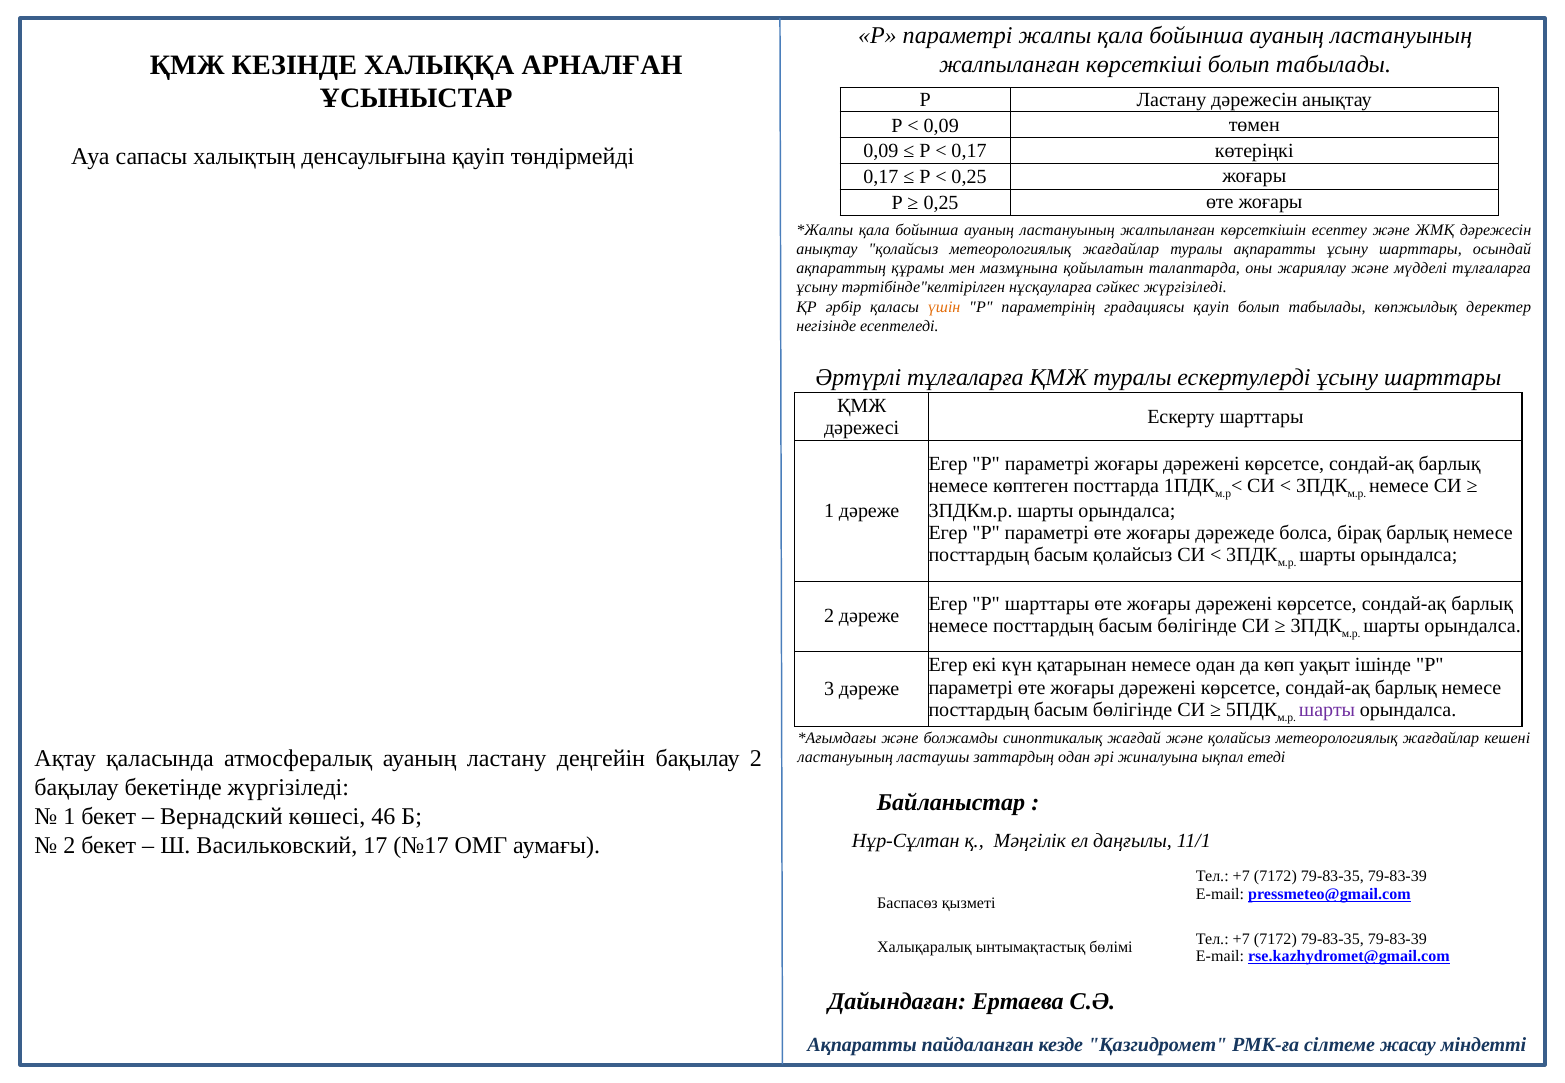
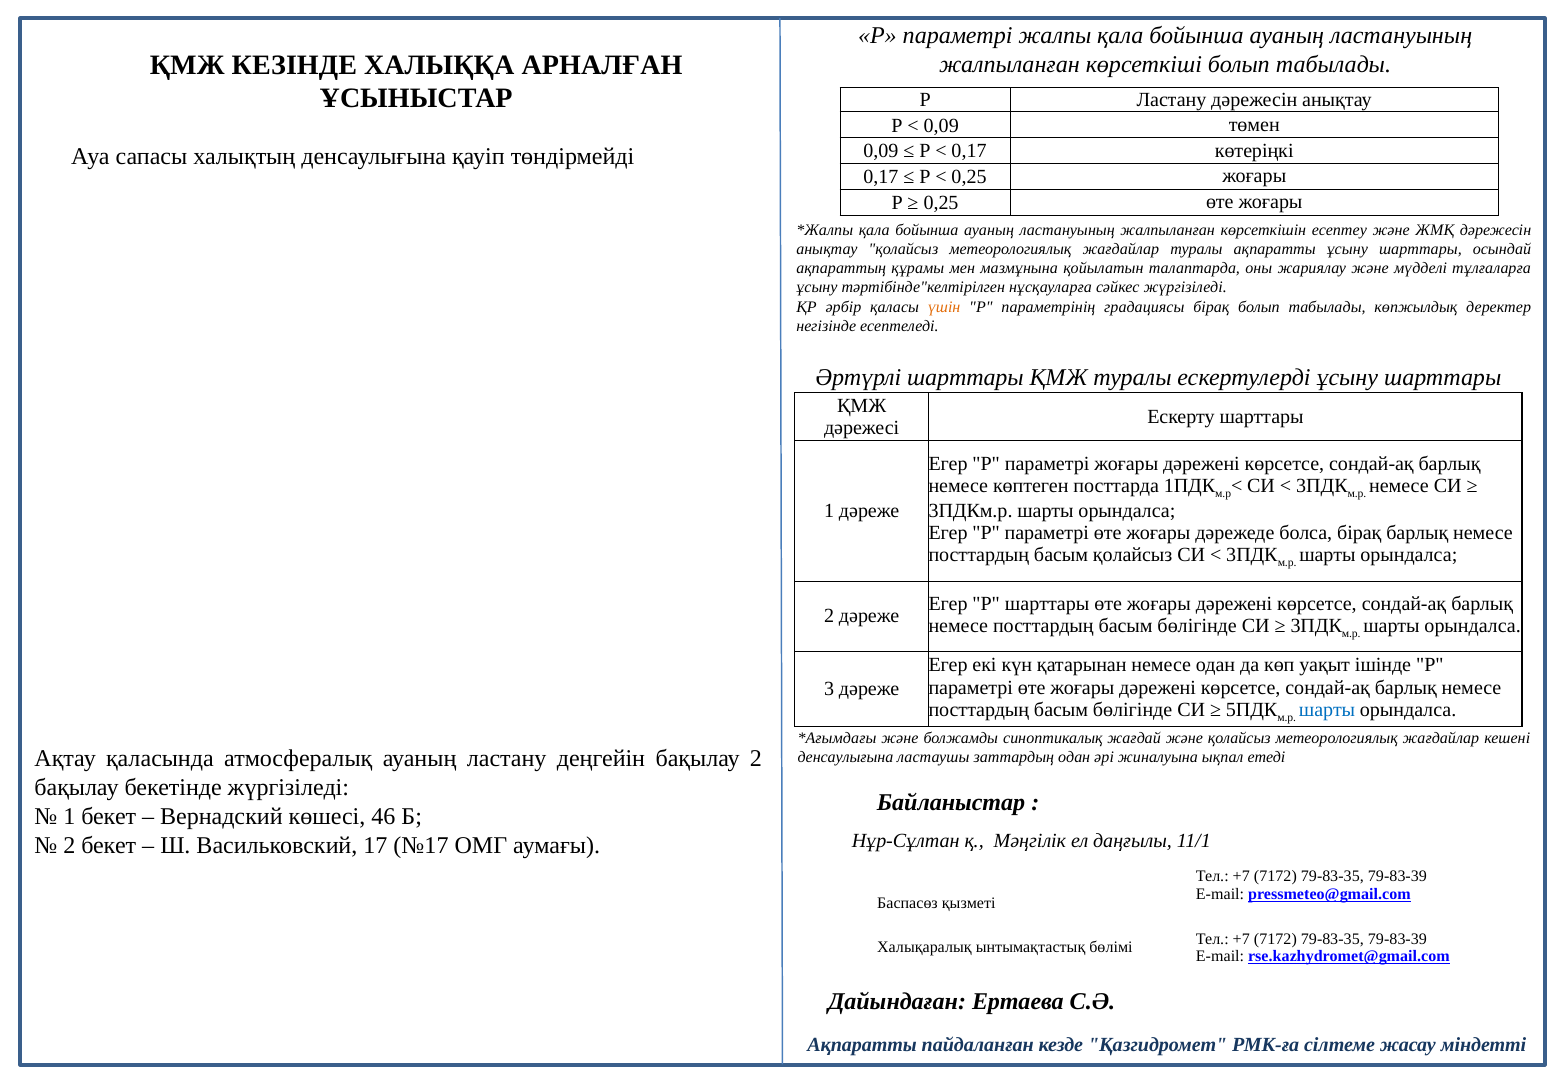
градациясы қауіп: қауіп -> бірақ
Әртүрлі тұлғаларға: тұлғаларға -> шарттары
шарты at (1327, 710) colour: purple -> blue
ластануының at (845, 758): ластануының -> денсаулығына
